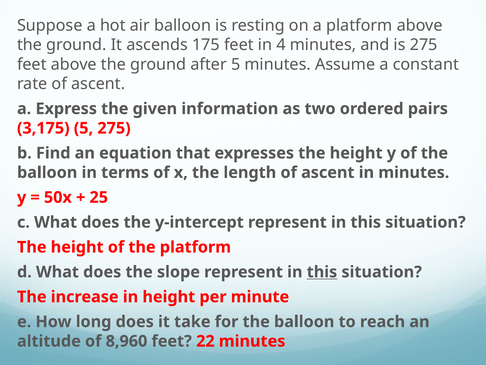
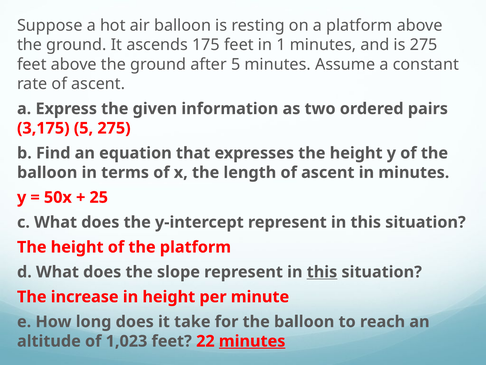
4: 4 -> 1
8,960: 8,960 -> 1,023
minutes at (252, 341) underline: none -> present
